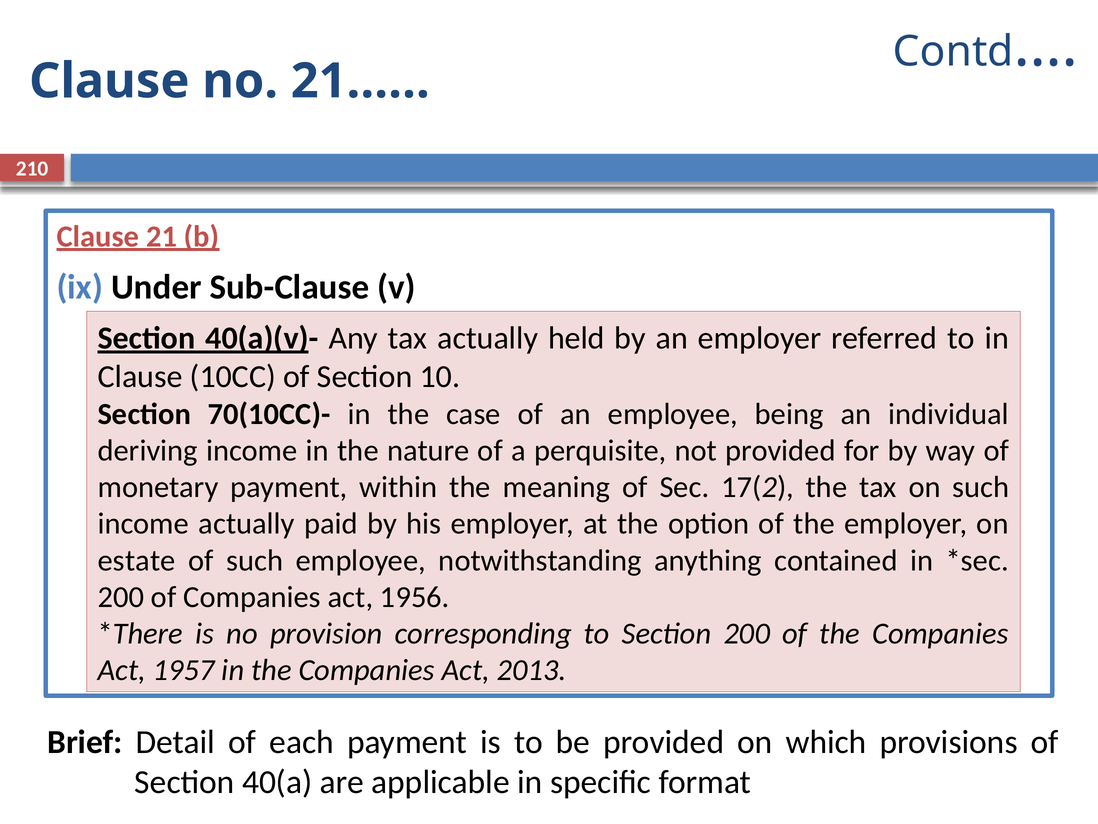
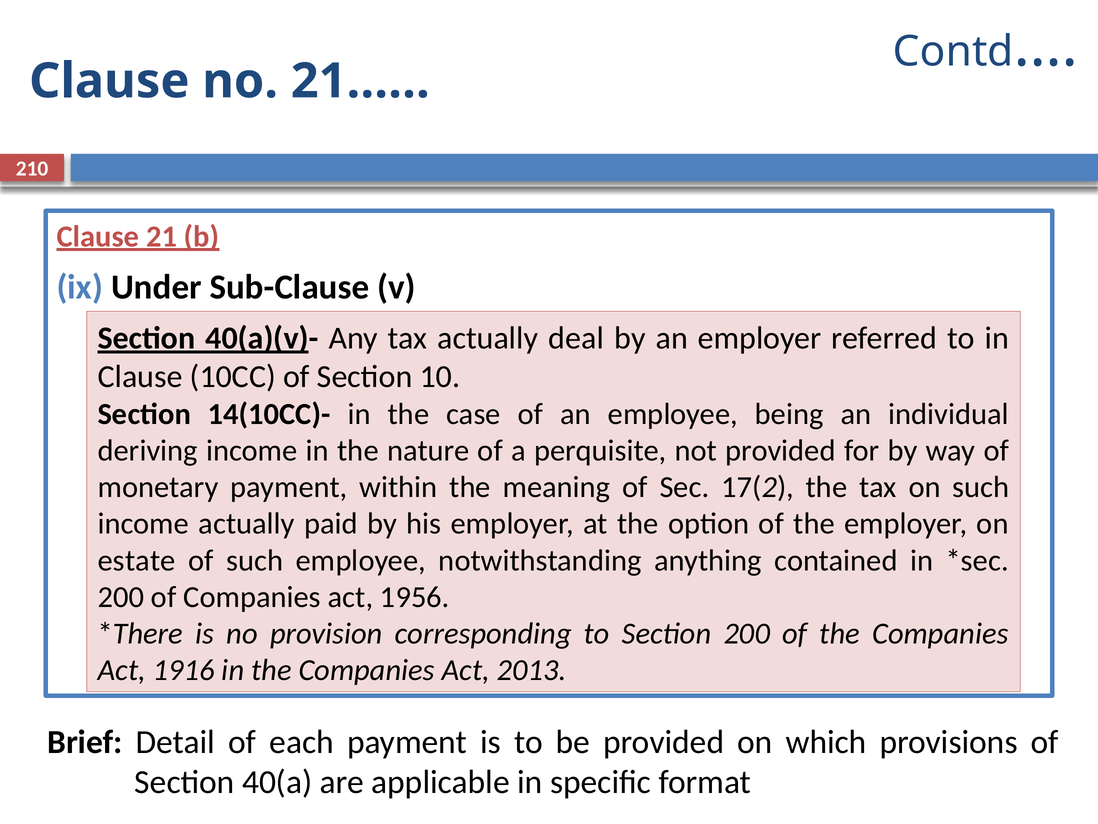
held: held -> deal
70(10CC)-: 70(10CC)- -> 14(10CC)-
1957: 1957 -> 1916
